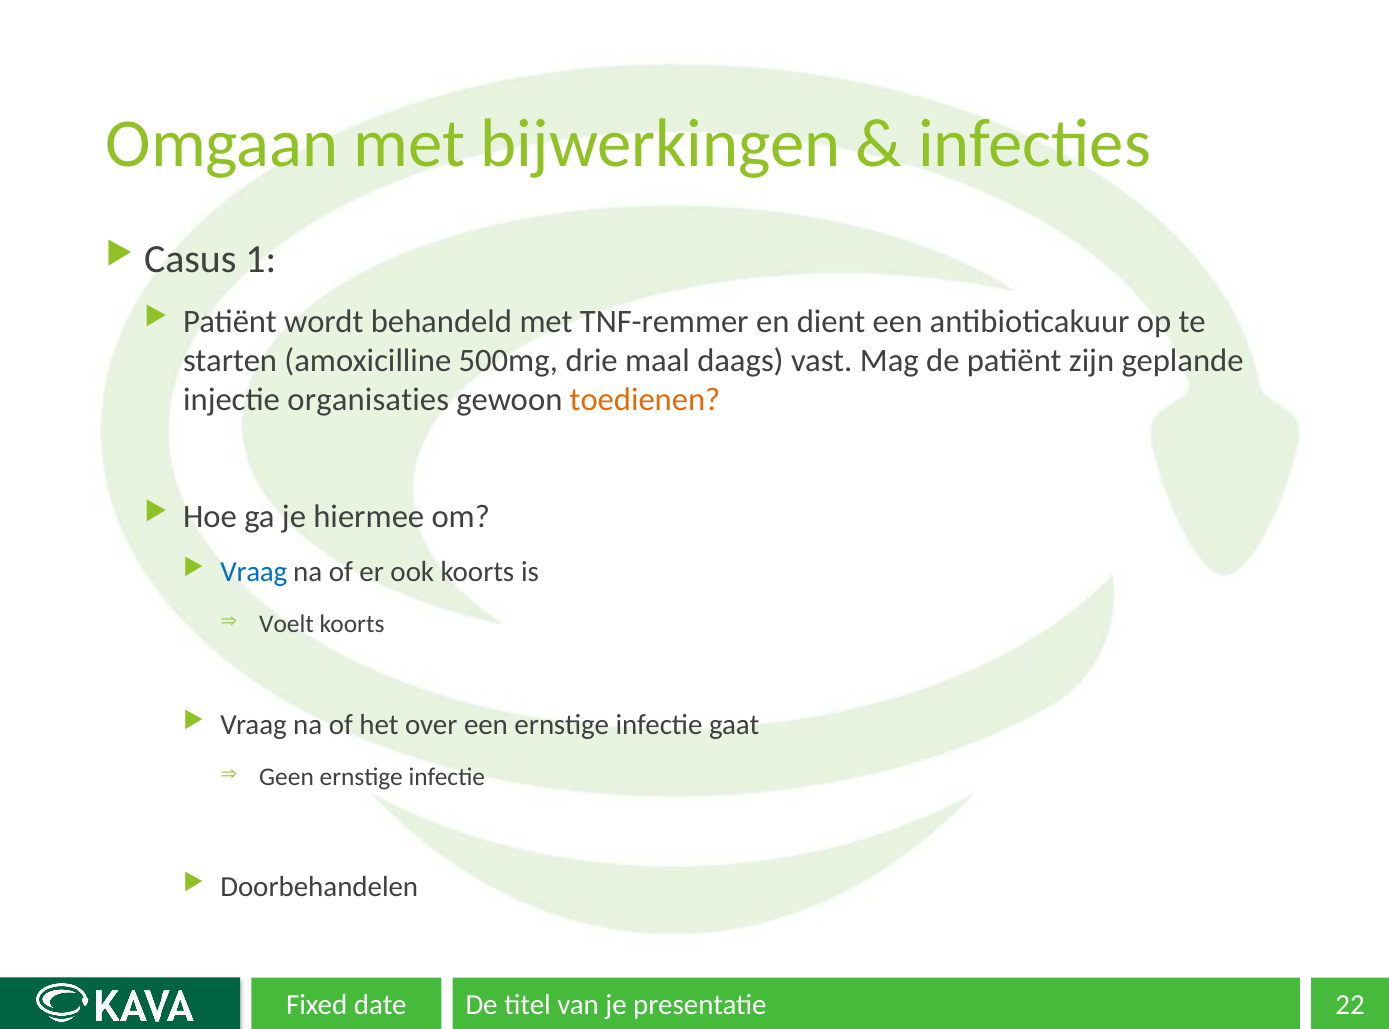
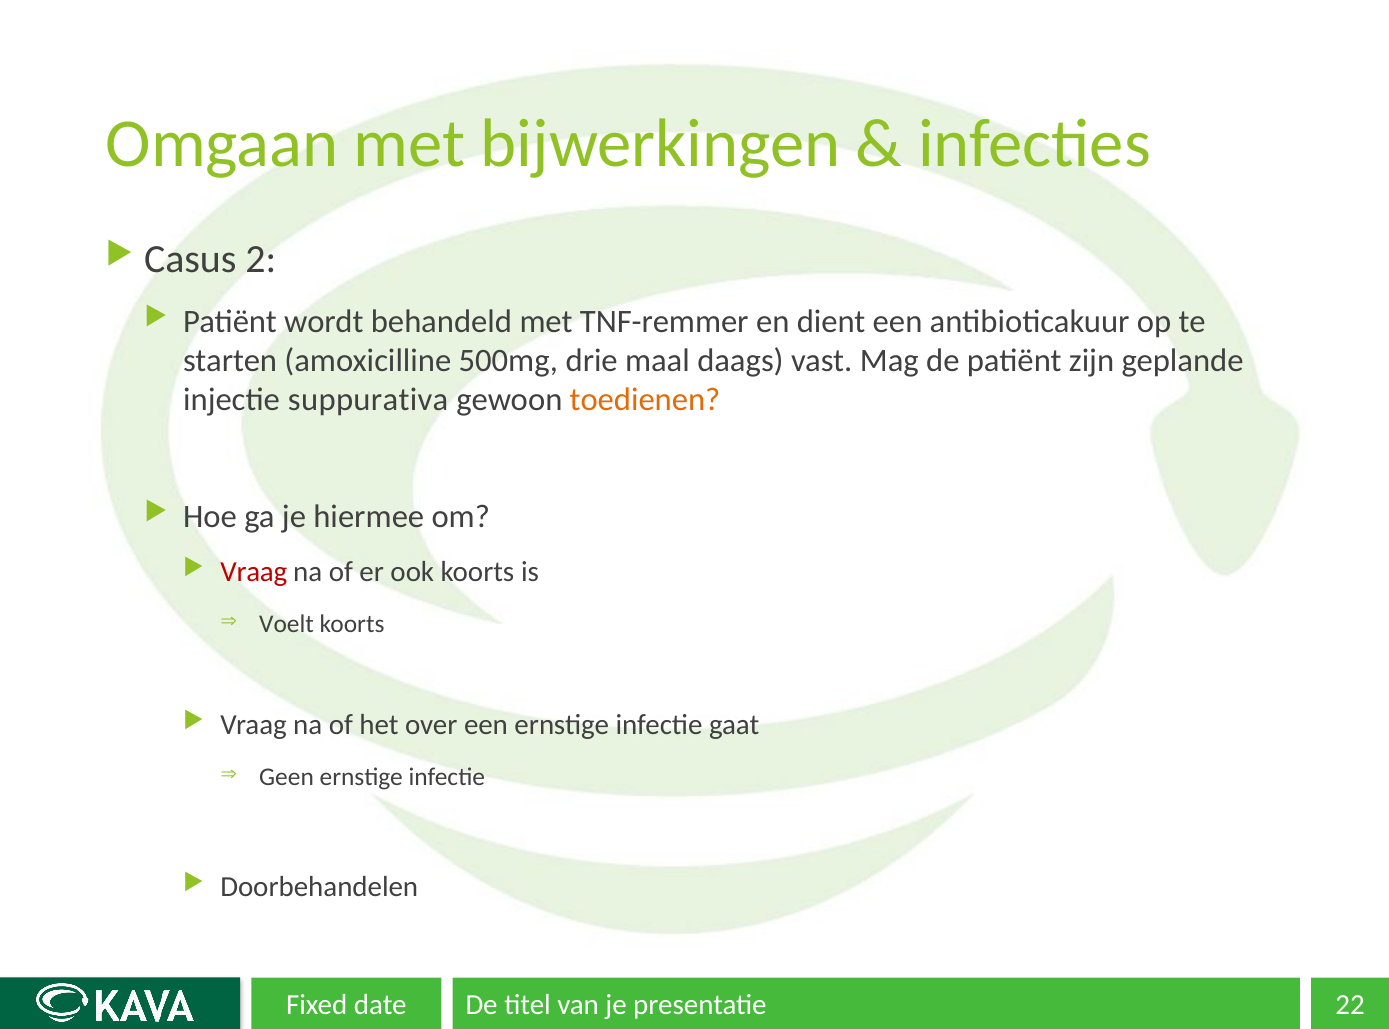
1: 1 -> 2
organisaties: organisaties -> suppurativa
Vraag at (254, 572) colour: blue -> red
